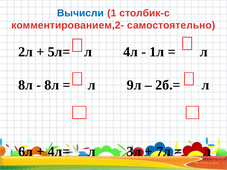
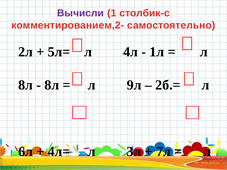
Вычисли colour: blue -> purple
